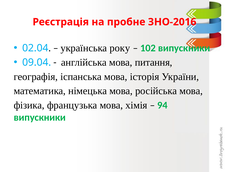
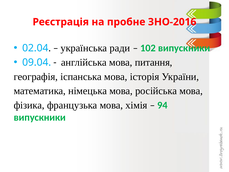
року: року -> ради
